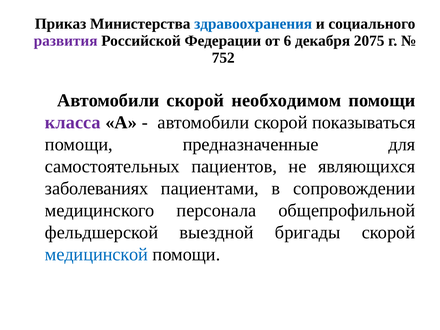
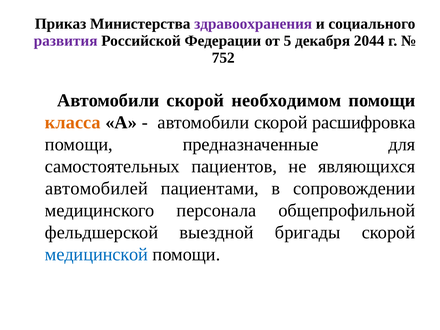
здравоохранения colour: blue -> purple
6: 6 -> 5
2075: 2075 -> 2044
класса colour: purple -> orange
показываться: показываться -> расшифровка
заболеваниях: заболеваниях -> автомобилей
